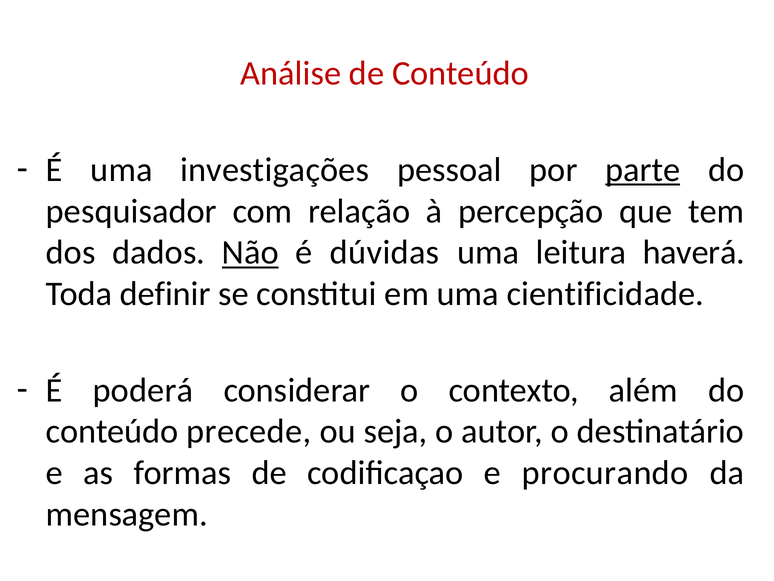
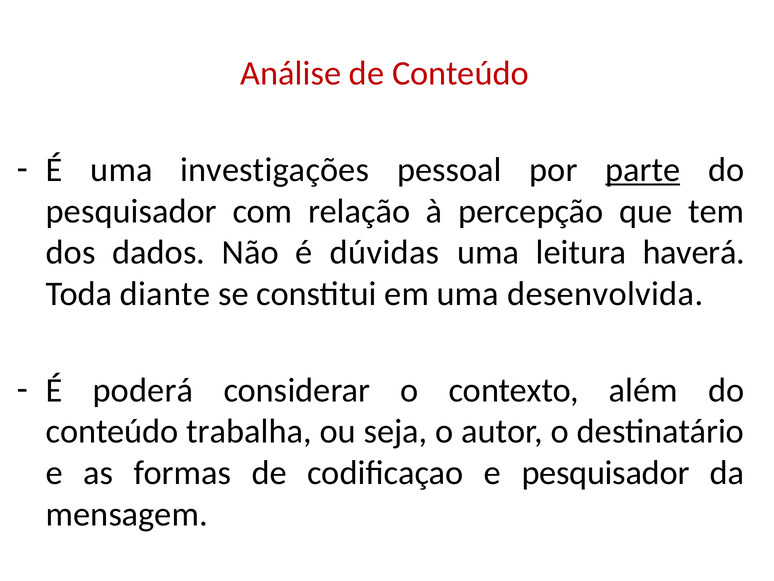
Não underline: present -> none
definir: definir -> diante
cientificidade: cientificidade -> desenvolvida
precede: precede -> trabalha
e procurando: procurando -> pesquisador
